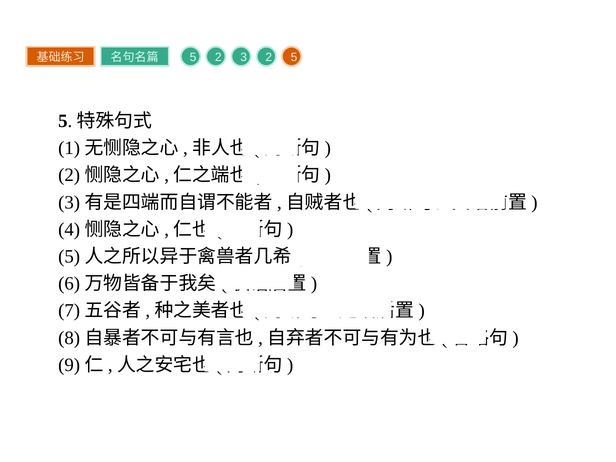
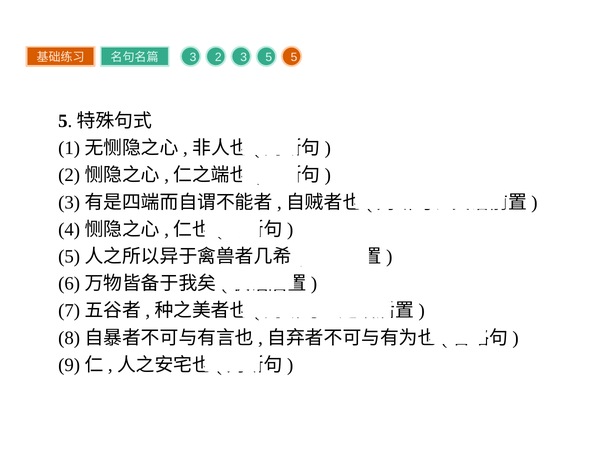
5 at (193, 57): 5 -> 3
3 2: 2 -> 5
